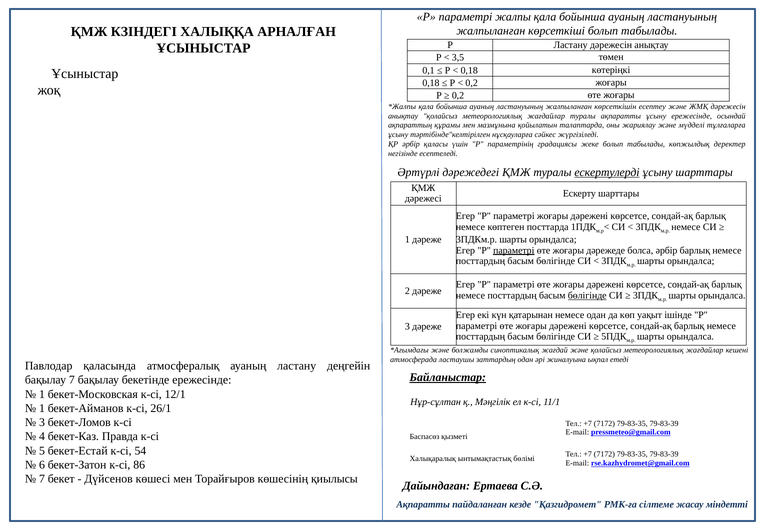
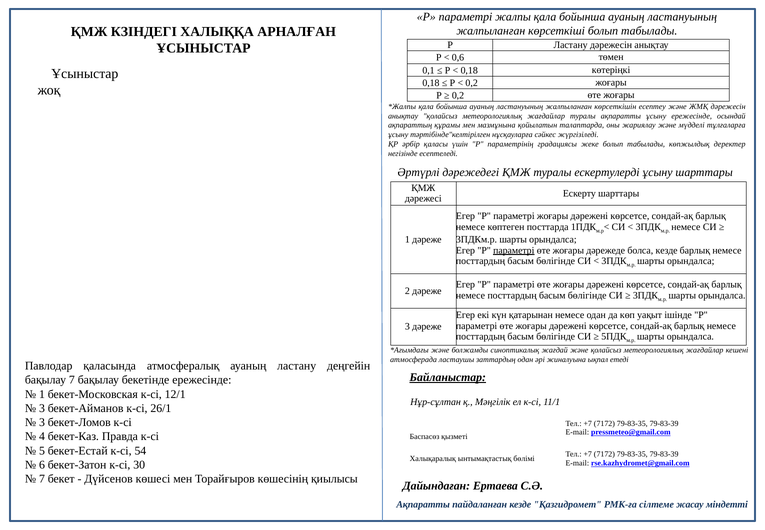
3,5: 3,5 -> 0,6
ескертулерді underline: present -> none
болса әрбір: әрбір -> кезде
бөлігінде at (587, 295) underline: present -> none
1 at (42, 408): 1 -> 3
86: 86 -> 30
